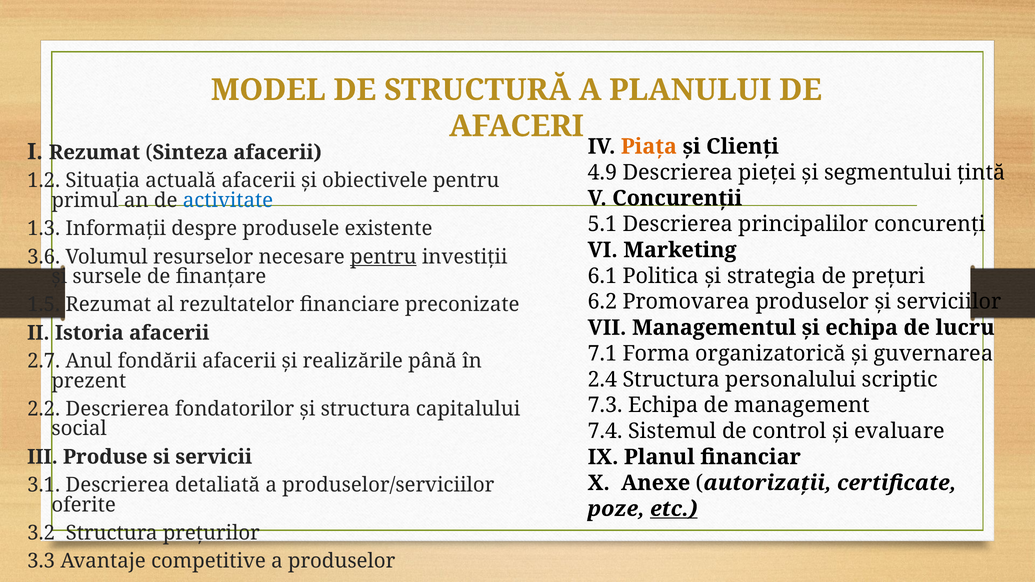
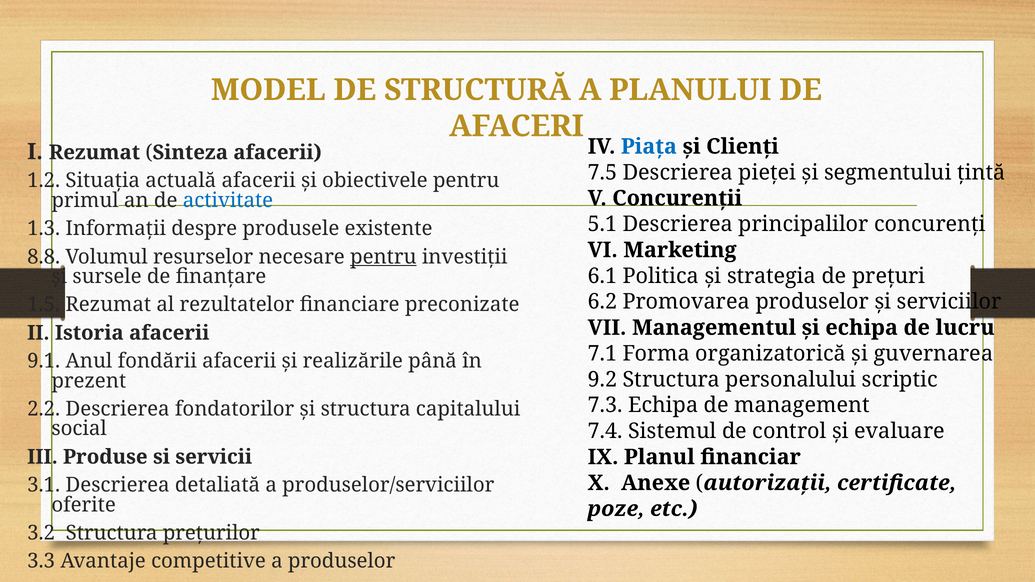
Piața colour: orange -> blue
4.9: 4.9 -> 7.5
3.6: 3.6 -> 8.8
2.7: 2.7 -> 9.1
2.4: 2.4 -> 9.2
etc underline: present -> none
